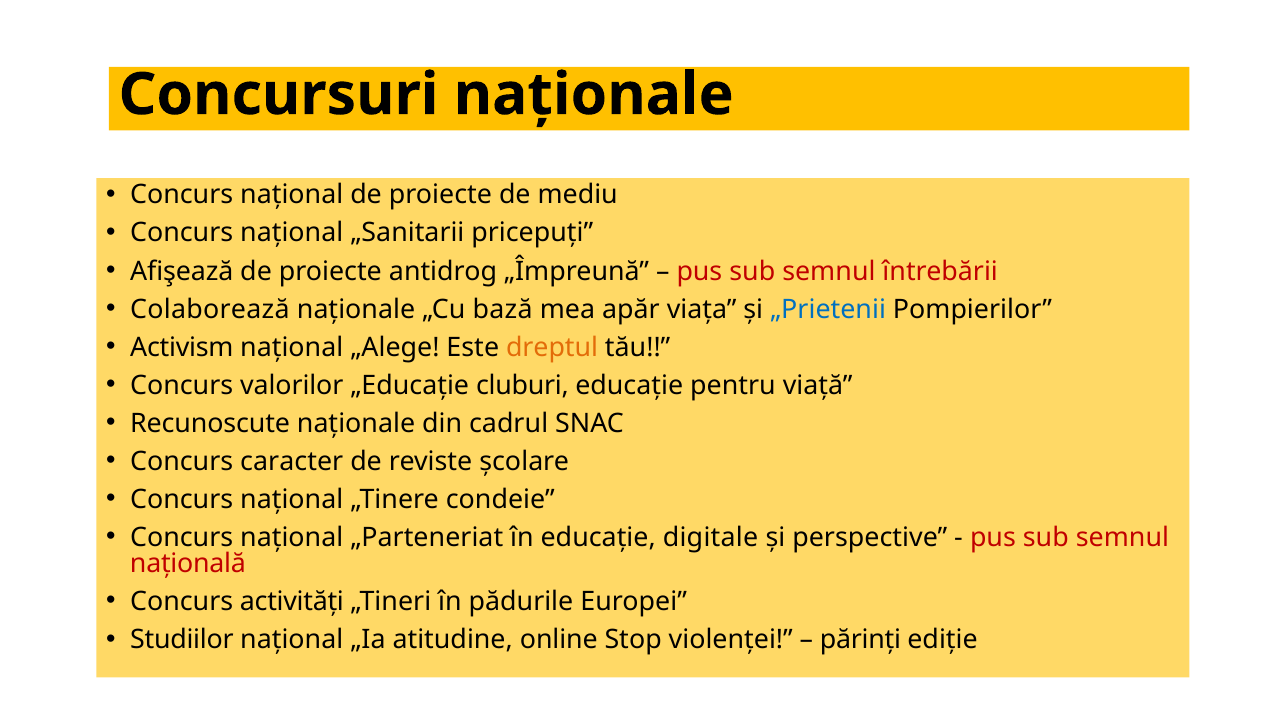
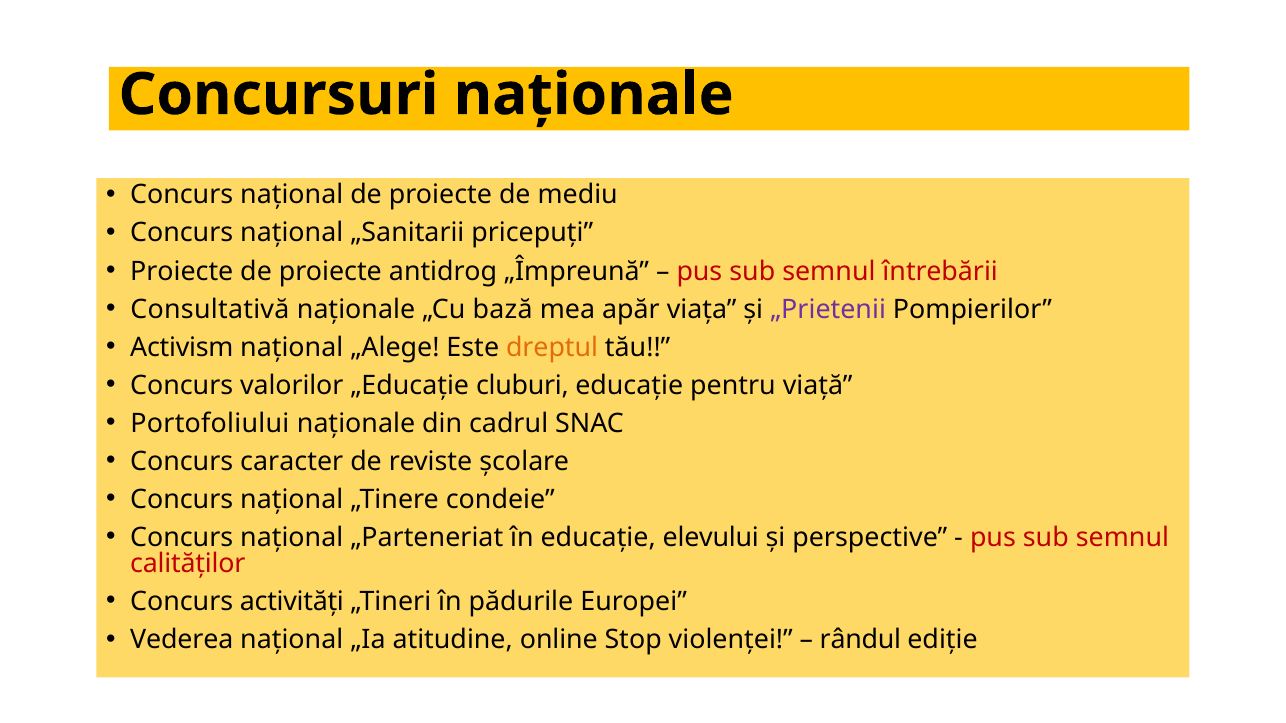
Afişează at (182, 271): Afişează -> Proiecte
Colaborează: Colaborează -> Consultativă
„Prietenii colour: blue -> purple
Recunoscute: Recunoscute -> Portofoliului
digitale: digitale -> elevului
națională: națională -> calităților
Studiilor: Studiilor -> Vederea
părinți: părinți -> rândul
